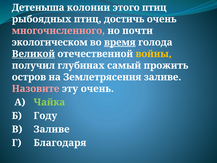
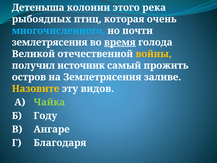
этого птиц: птиц -> река
достичь: достичь -> которая
многочисленного colour: pink -> light blue
экологическом at (50, 42): экологическом -> землетрясения
Великой underline: present -> none
глубинах: глубинах -> источник
Назовите colour: pink -> yellow
эту очень: очень -> видов
В Заливе: Заливе -> Ангаре
